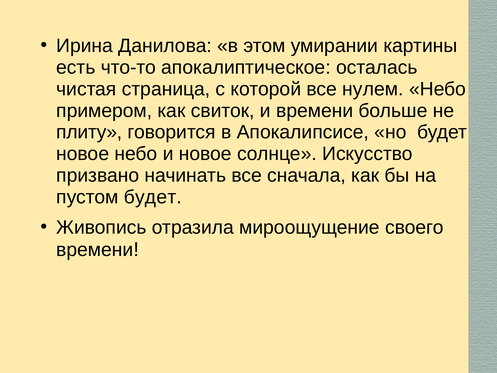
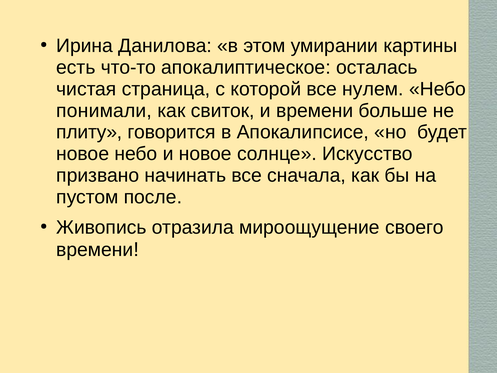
примером: примером -> понимали
пустом будет: будет -> после
